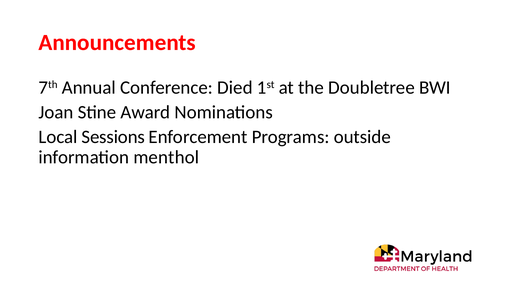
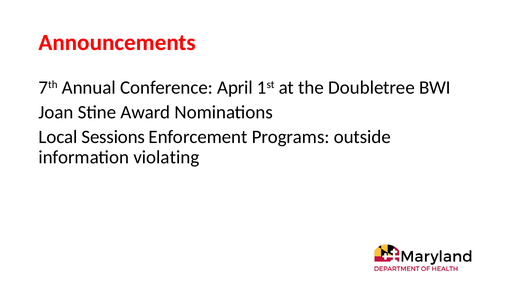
Died: Died -> April
menthol: menthol -> violating
